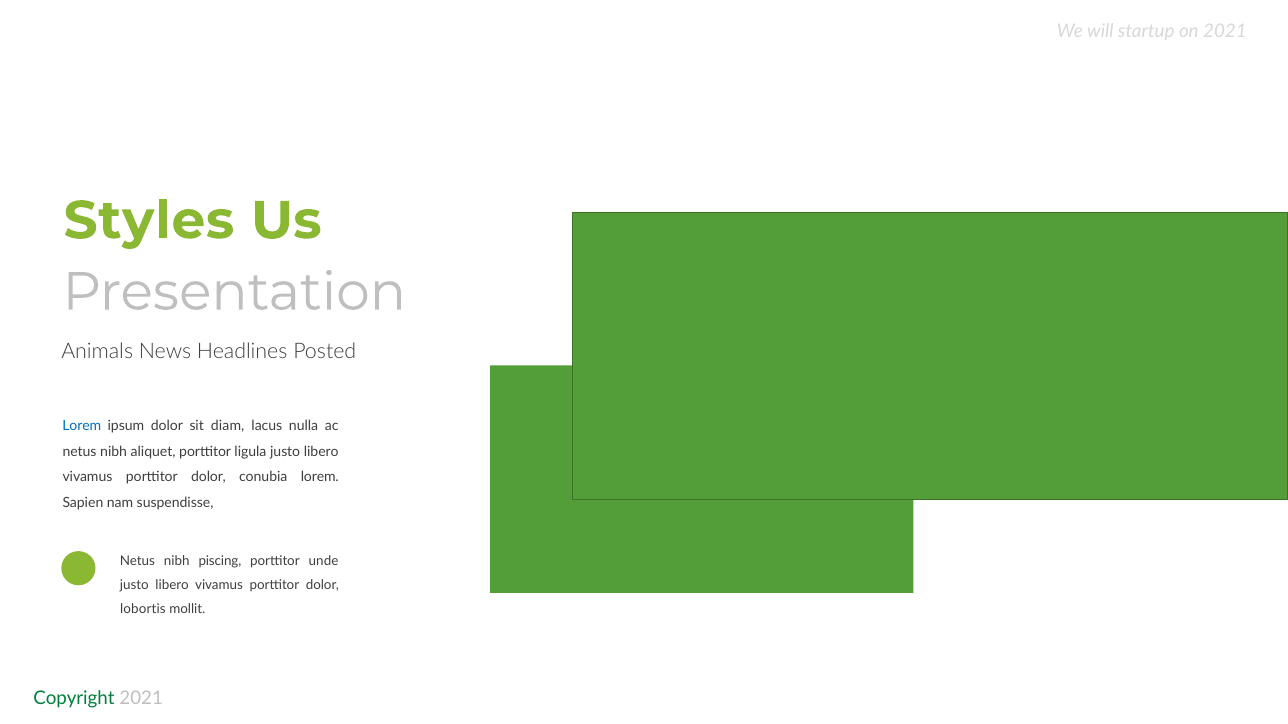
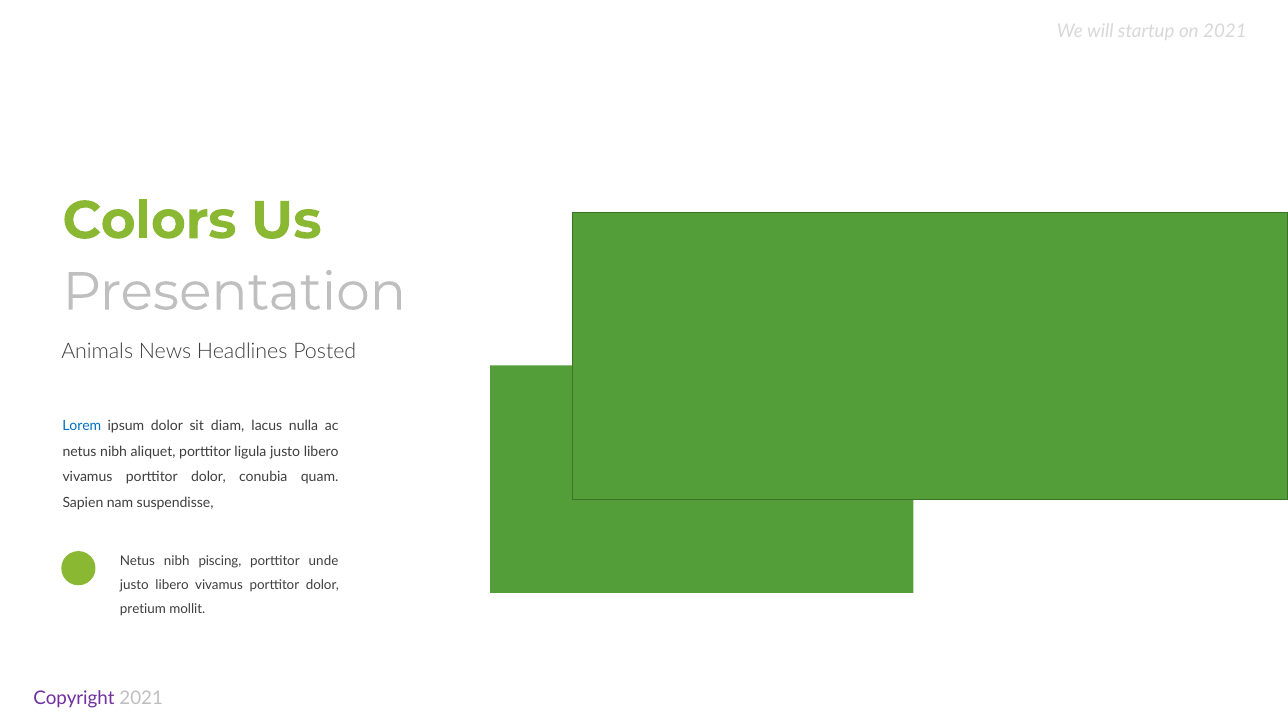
Styles: Styles -> Colors
conubia lorem: lorem -> quam
lobortis: lobortis -> pretium
Copyright colour: green -> purple
